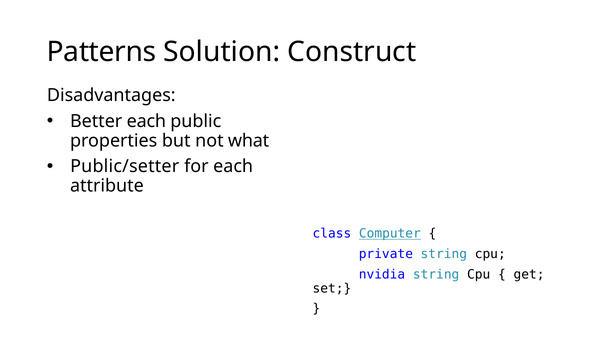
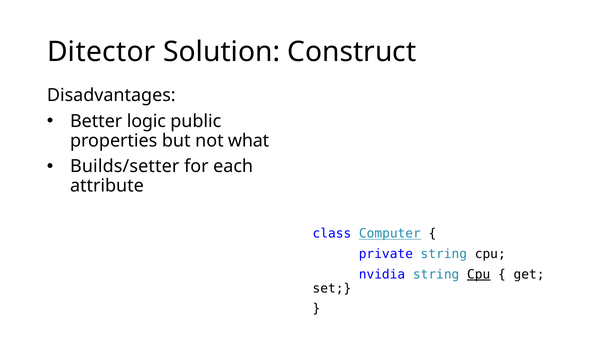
Patterns: Patterns -> Ditector
Better each: each -> logic
Public/setter: Public/setter -> Builds/setter
Cpu at (479, 274) underline: none -> present
